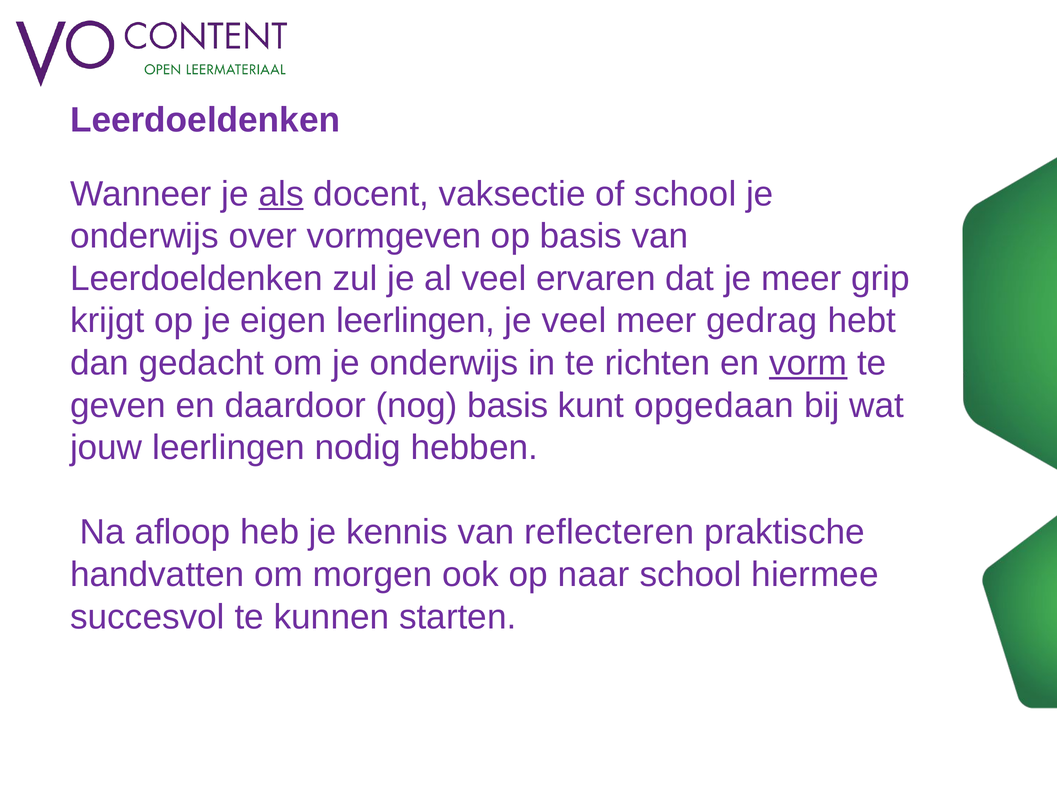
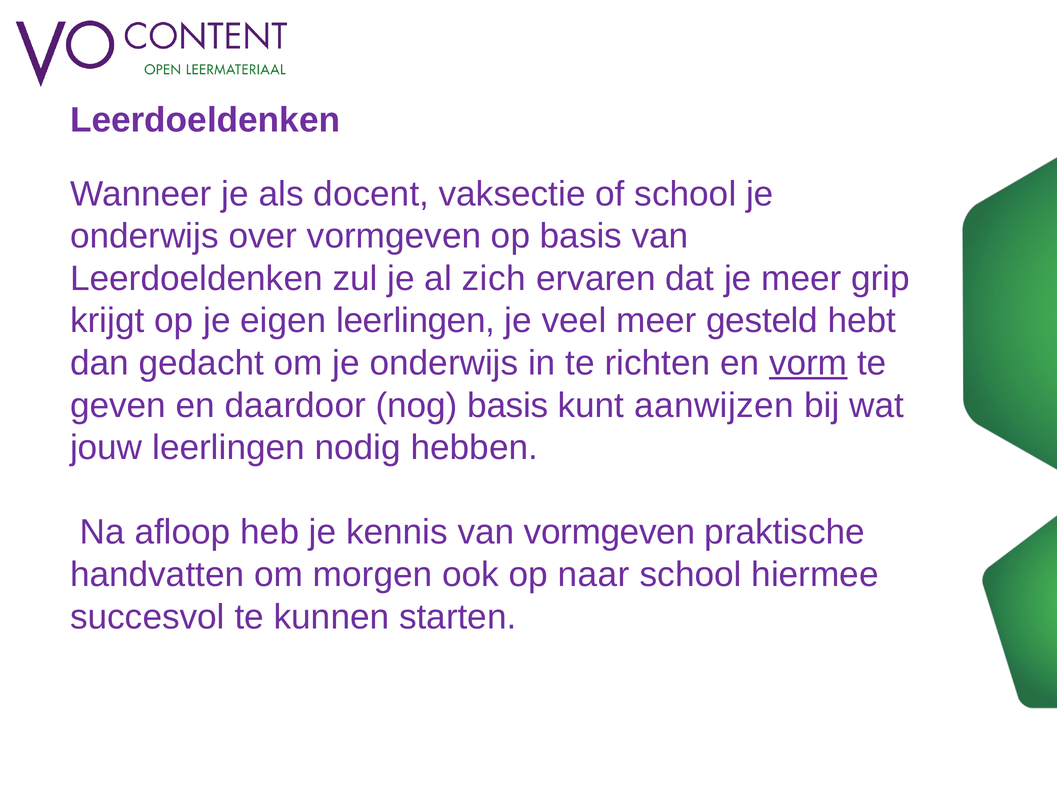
als underline: present -> none
al veel: veel -> zich
gedrag: gedrag -> gesteld
opgedaan: opgedaan -> aanwijzen
van reflecteren: reflecteren -> vormgeven
